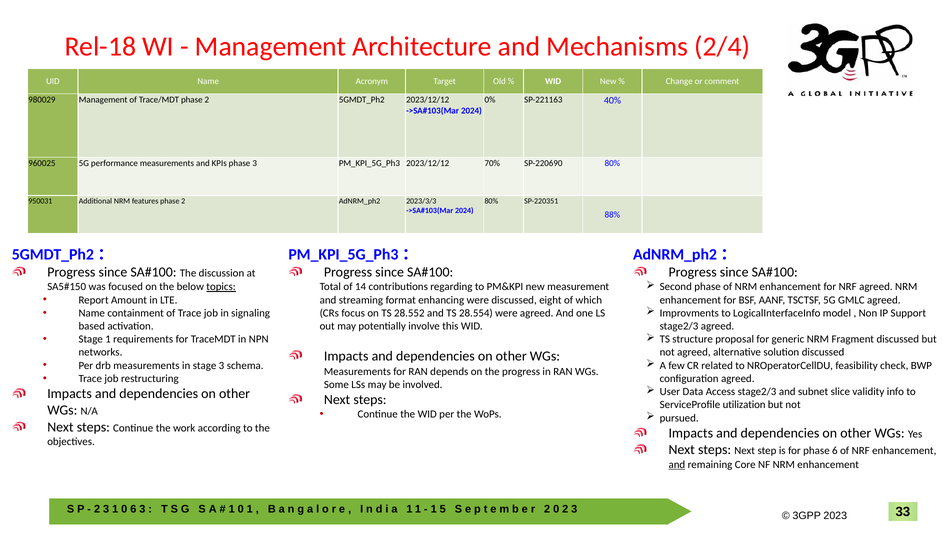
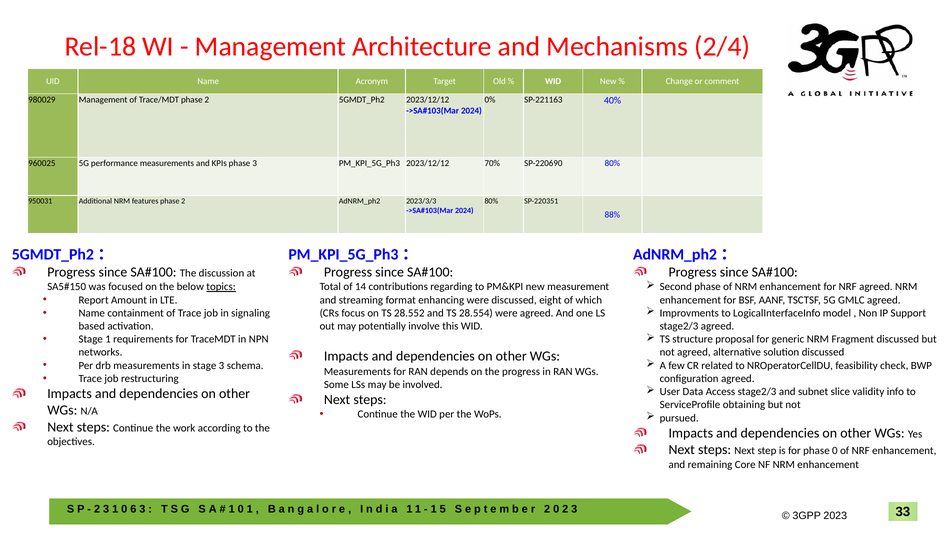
utilization: utilization -> obtaining
phase 6: 6 -> 0
and at (677, 464) underline: present -> none
